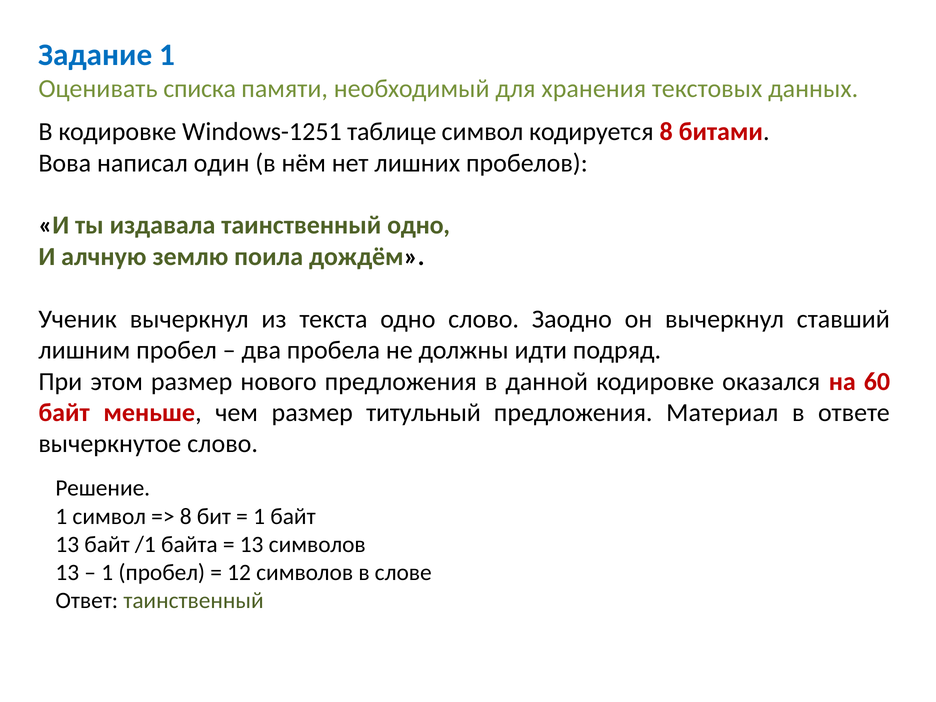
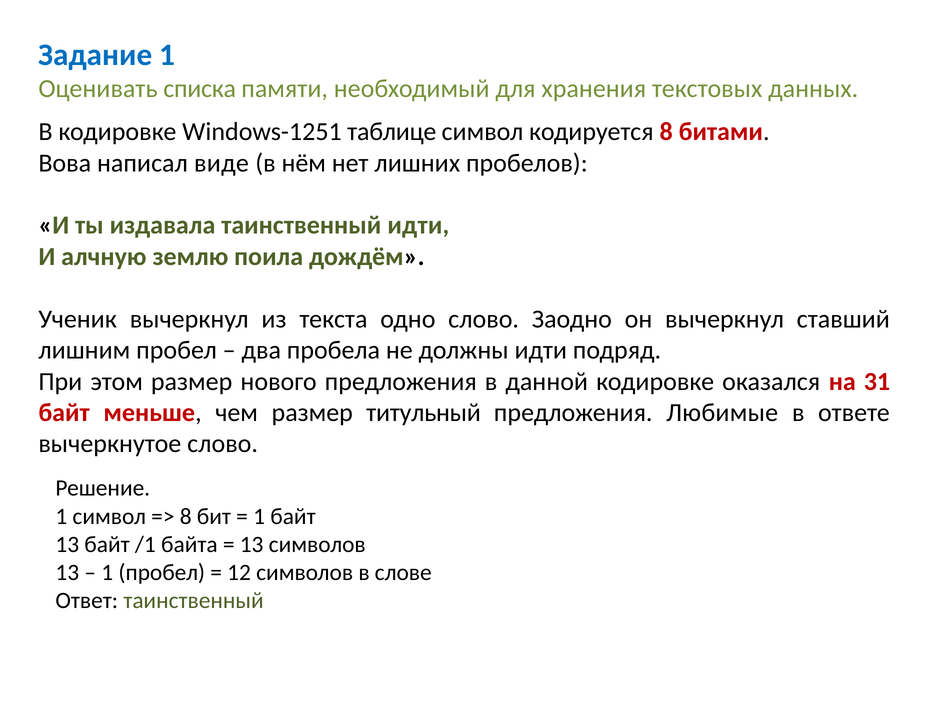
один: один -> виде
таинственный одно: одно -> идти
60: 60 -> 31
Материал: Материал -> Любимые
